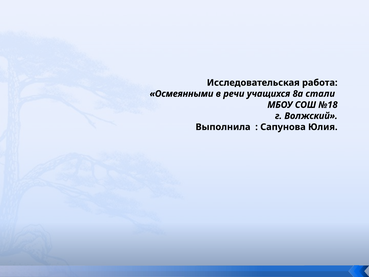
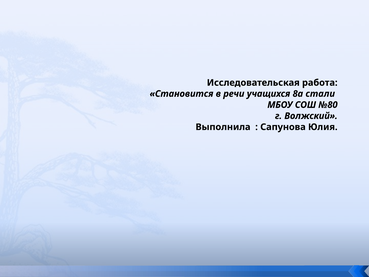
Осмеянными: Осмеянными -> Становится
№18: №18 -> №80
